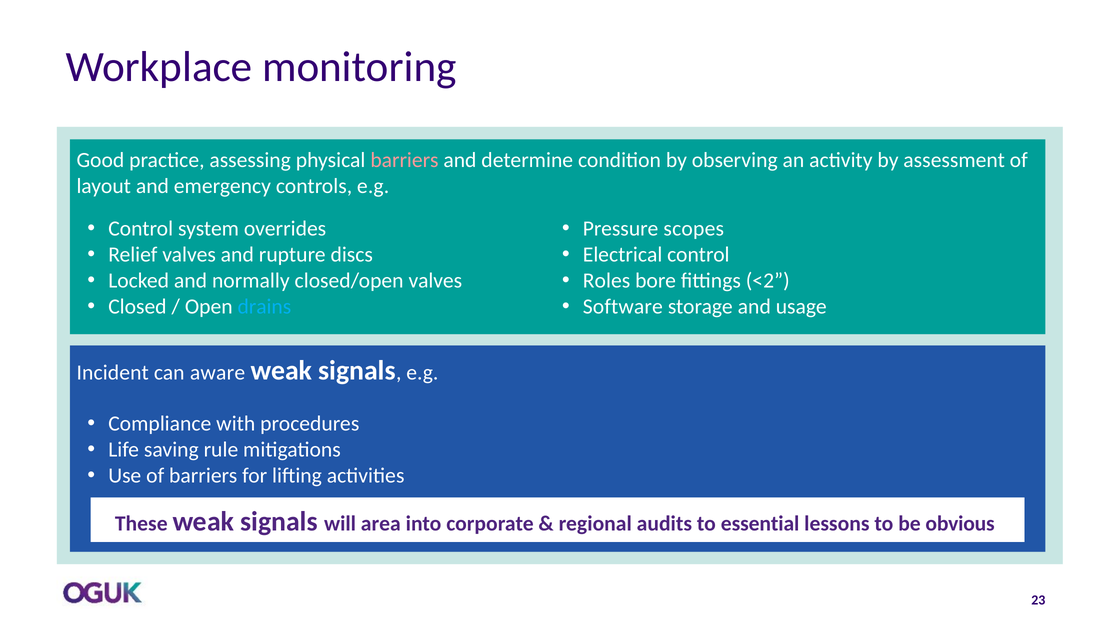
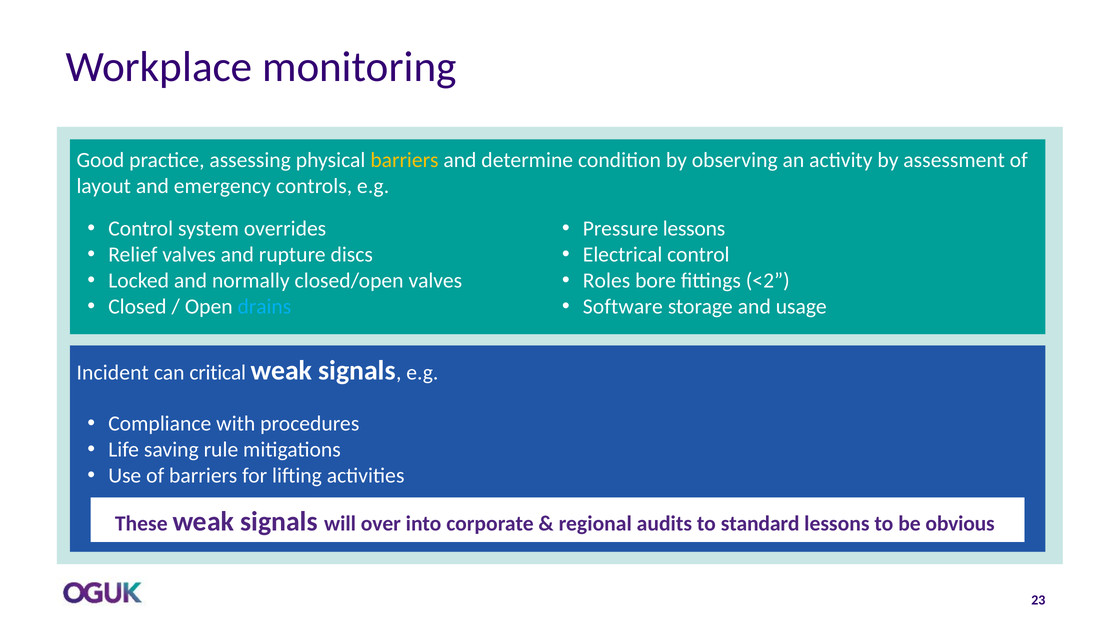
barriers at (404, 160) colour: pink -> yellow
Pressure scopes: scopes -> lessons
aware: aware -> critical
area: area -> over
essential: essential -> standard
